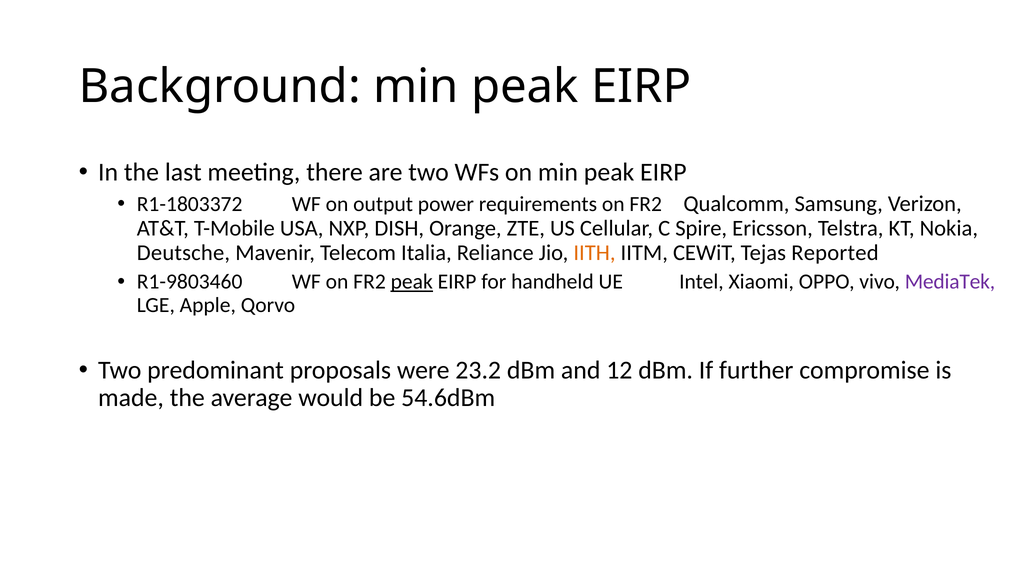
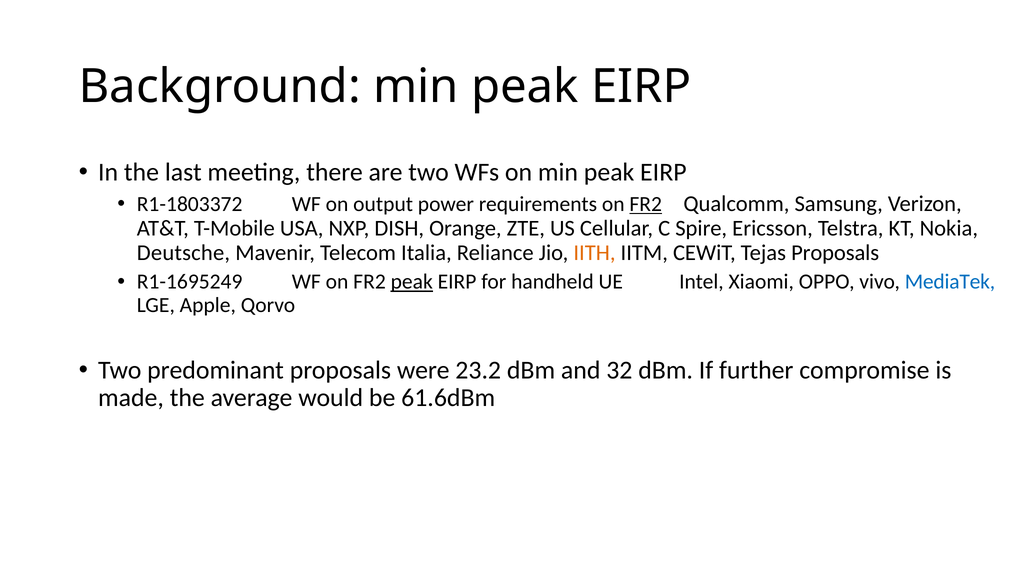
FR2 at (646, 204) underline: none -> present
Tejas Reported: Reported -> Proposals
R1-9803460: R1-9803460 -> R1-1695249
MediaTek colour: purple -> blue
12: 12 -> 32
54.6dBm: 54.6dBm -> 61.6dBm
